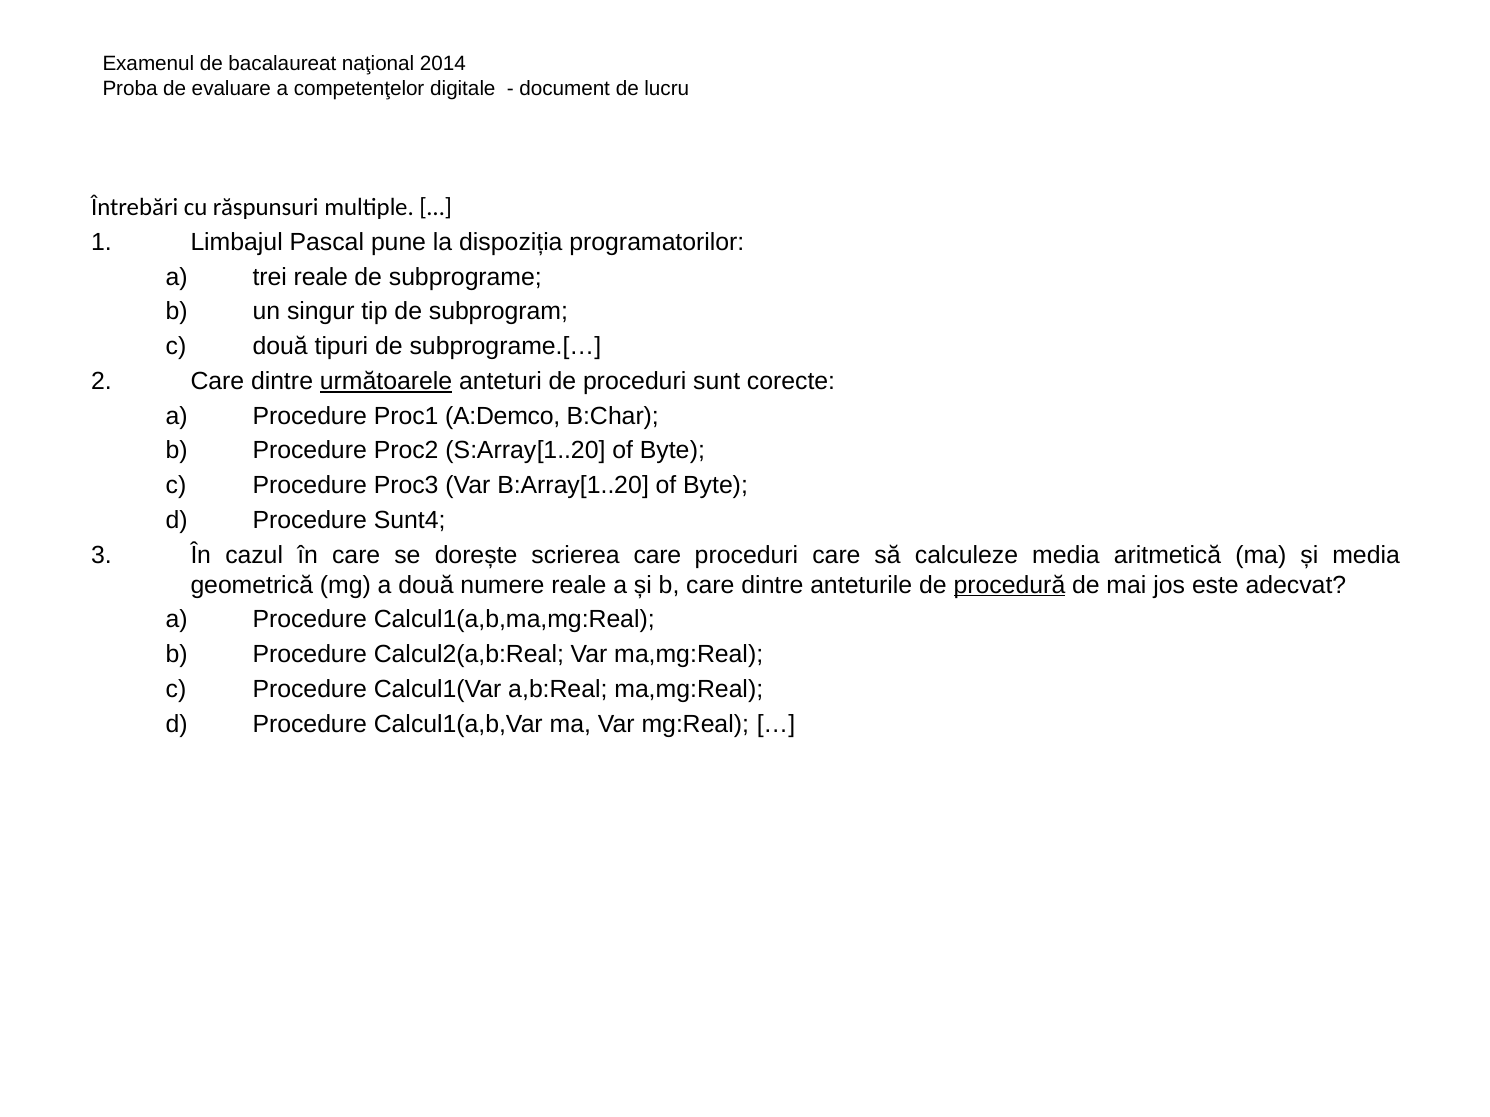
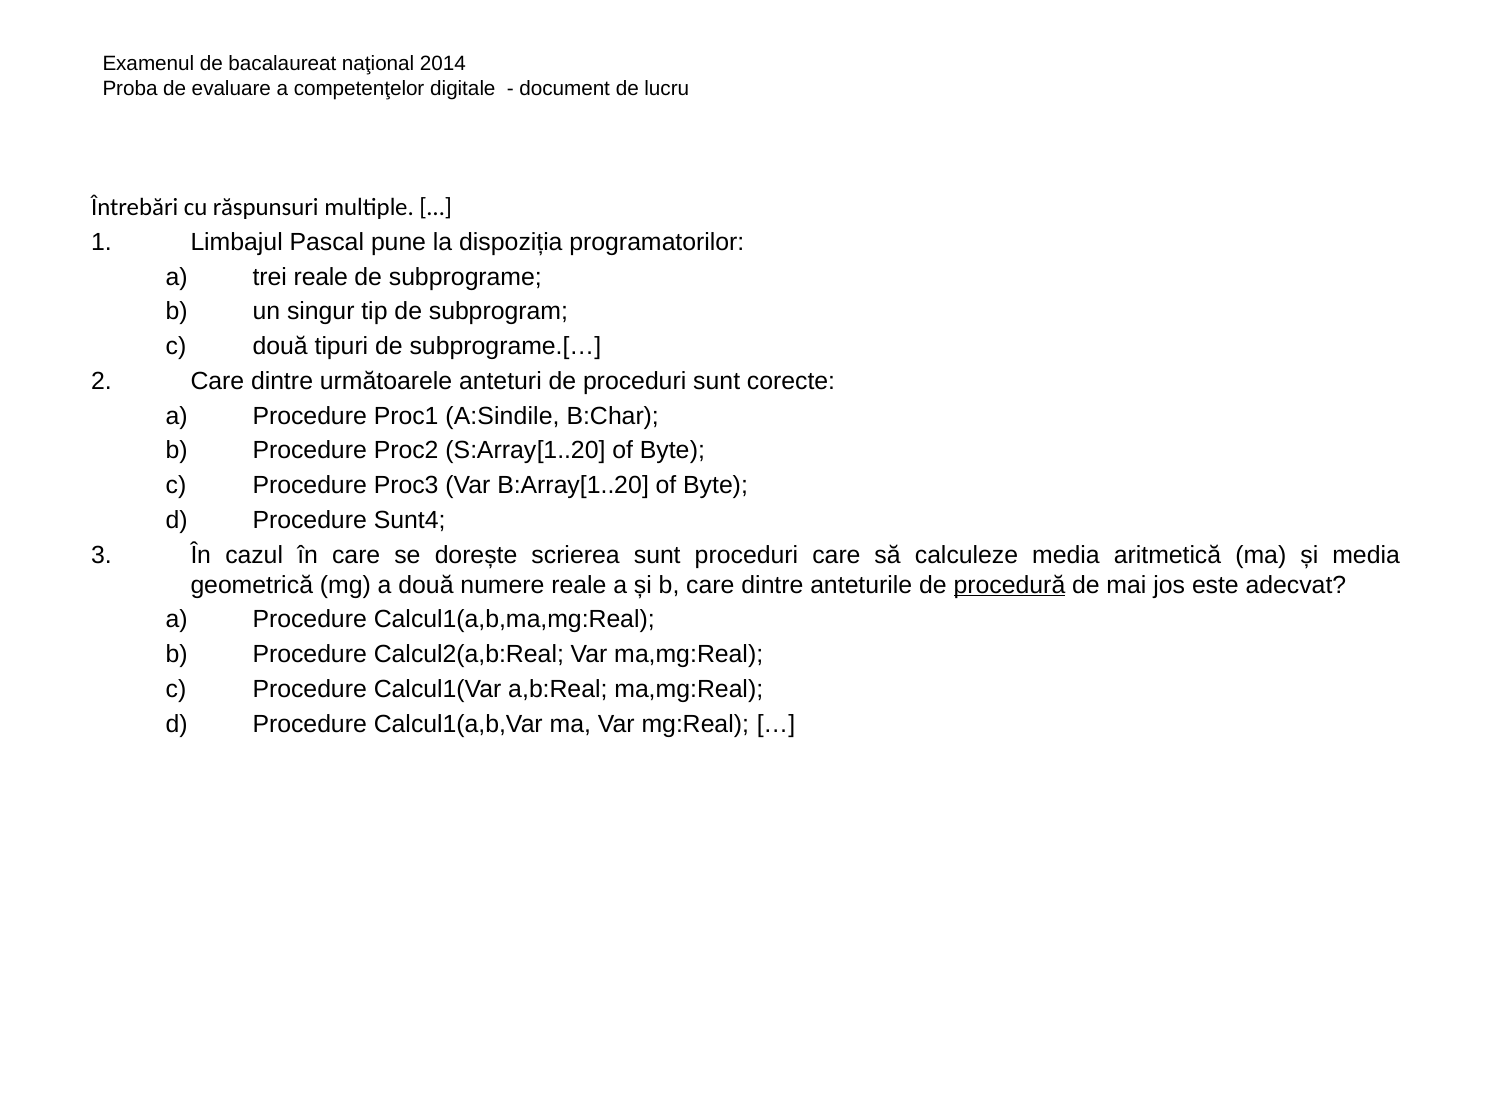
următoarele underline: present -> none
A:Demco: A:Demco -> A:Sindile
scrierea care: care -> sunt
